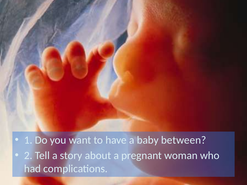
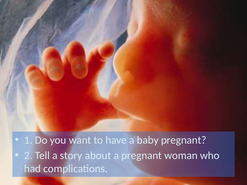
baby between: between -> pregnant
